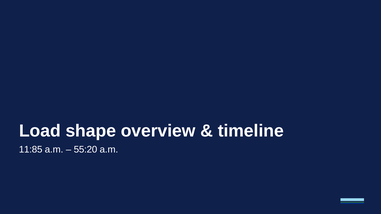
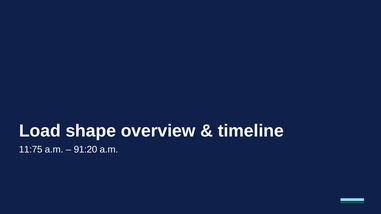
11:85: 11:85 -> 11:75
55:20: 55:20 -> 91:20
